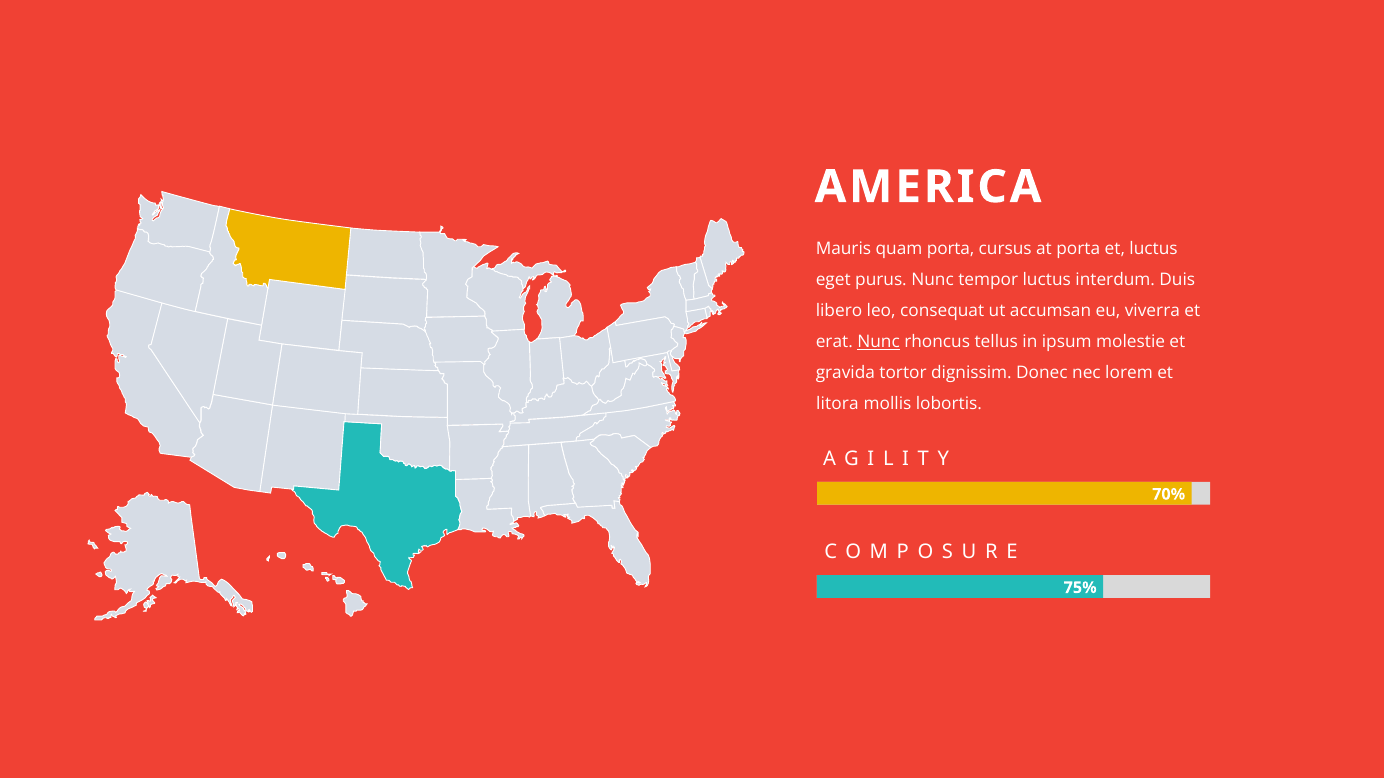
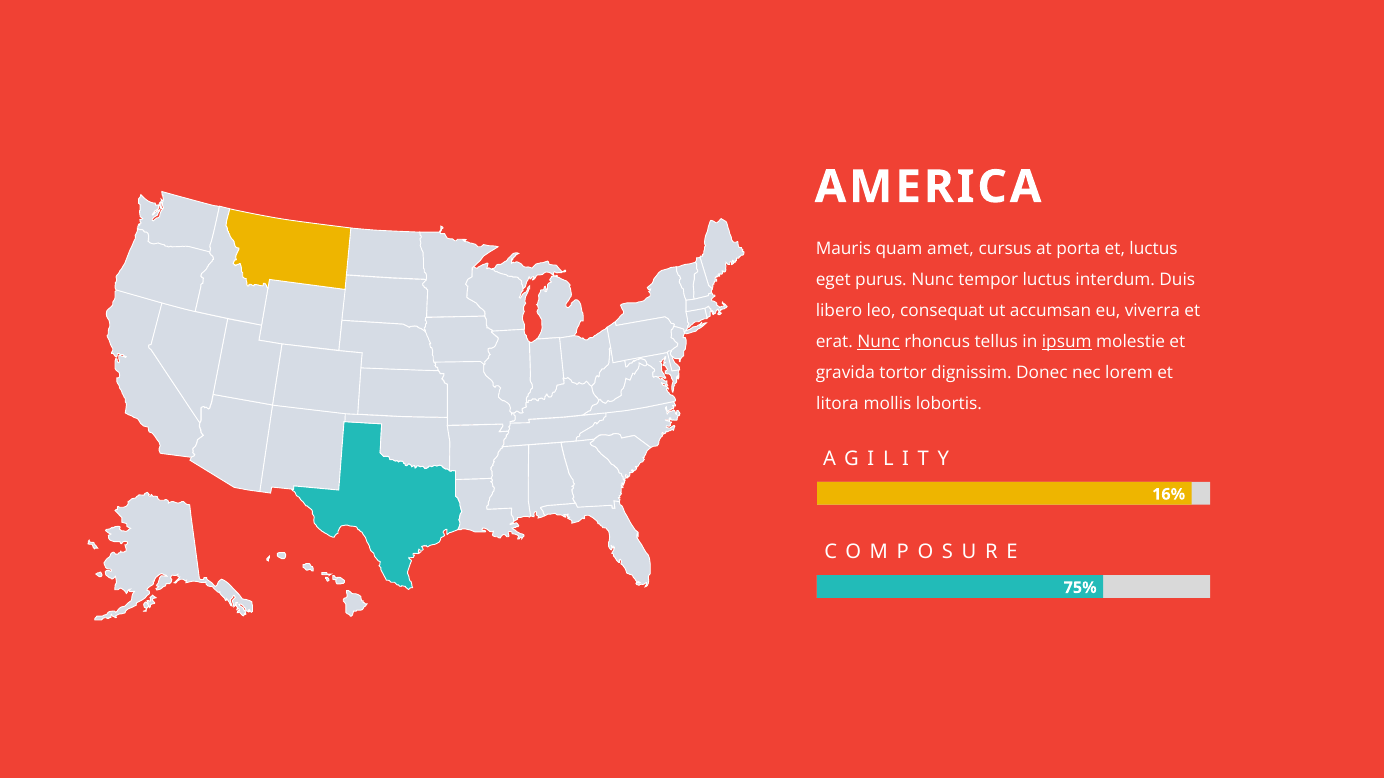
quam porta: porta -> amet
ipsum underline: none -> present
70%: 70% -> 16%
